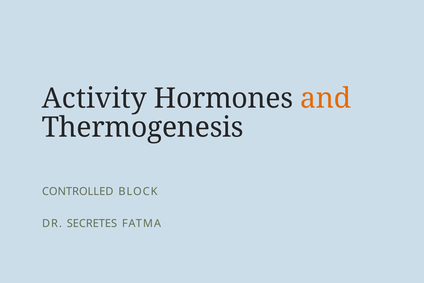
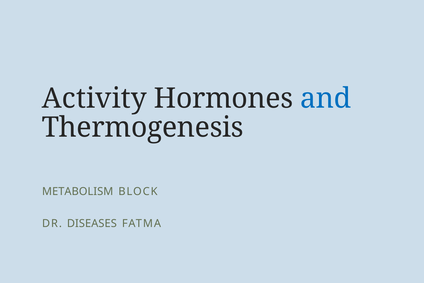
and colour: orange -> blue
CONTROLLED: CONTROLLED -> METABOLISM
SECRETES: SECRETES -> DISEASES
